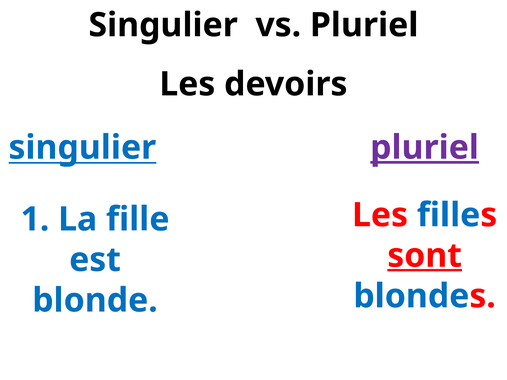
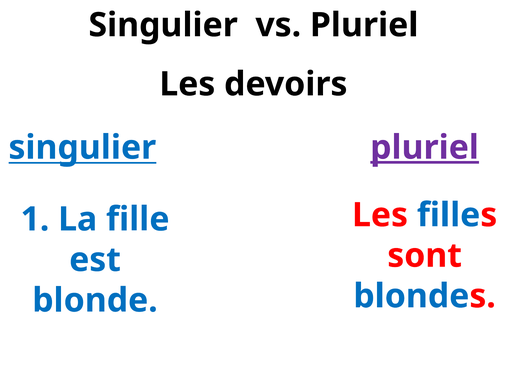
sont underline: present -> none
